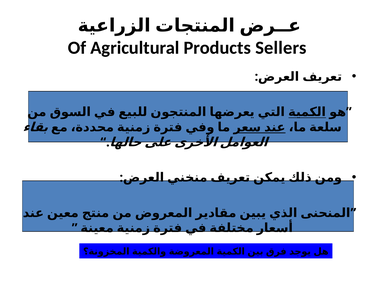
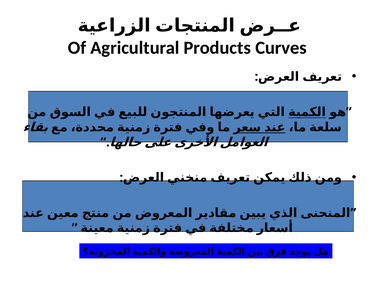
Sellers: Sellers -> Curves
